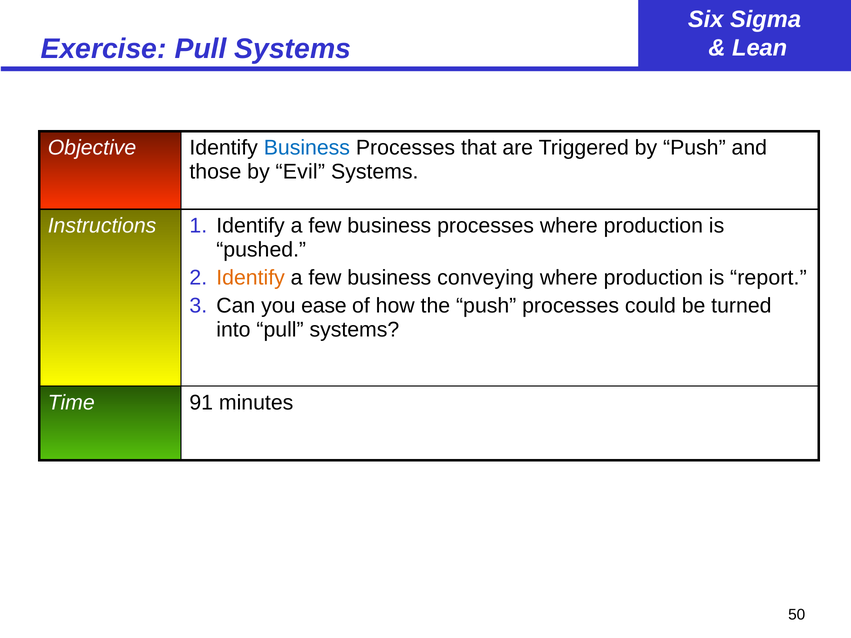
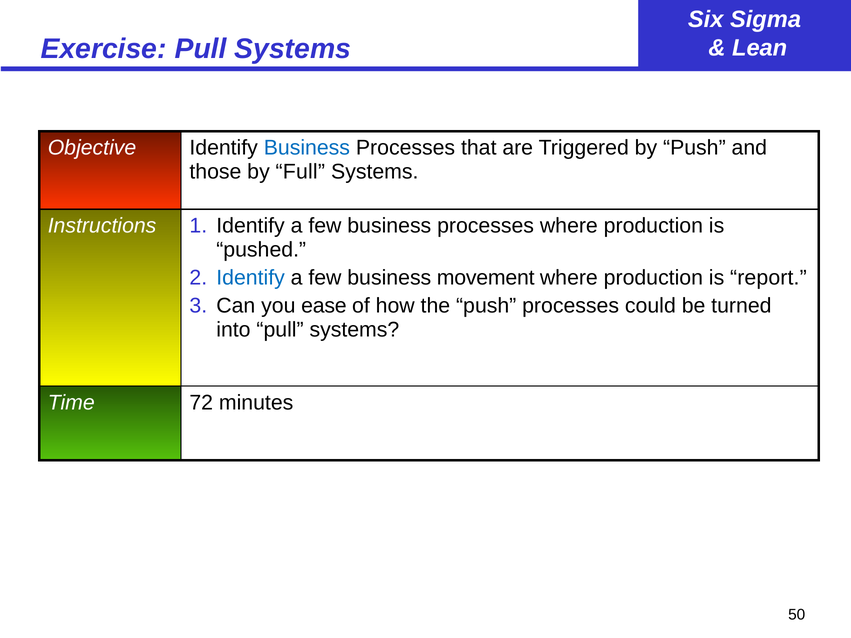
Evil: Evil -> Full
Identify at (251, 278) colour: orange -> blue
conveying: conveying -> movement
91: 91 -> 72
